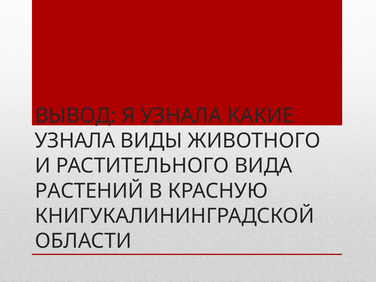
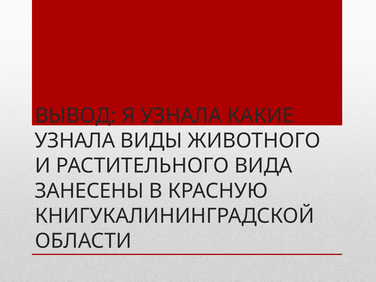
РАСТЕНИЙ: РАСТЕНИЙ -> ЗАНЕСЕНЫ
